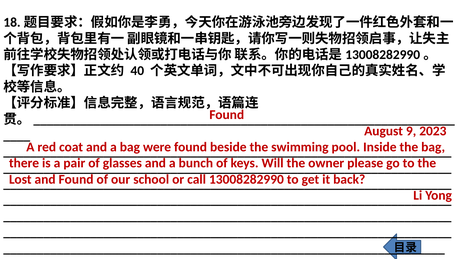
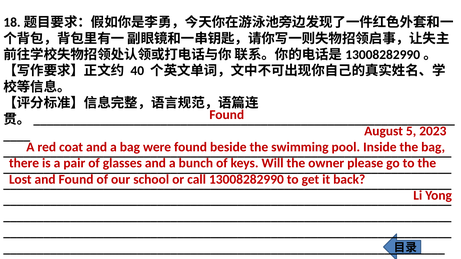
9: 9 -> 5
